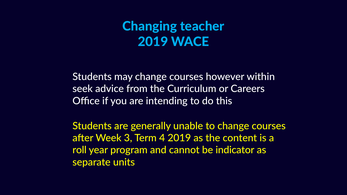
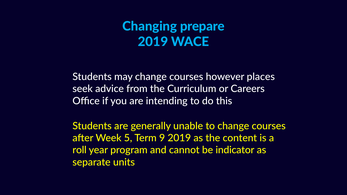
teacher: teacher -> prepare
within: within -> places
3: 3 -> 5
4: 4 -> 9
